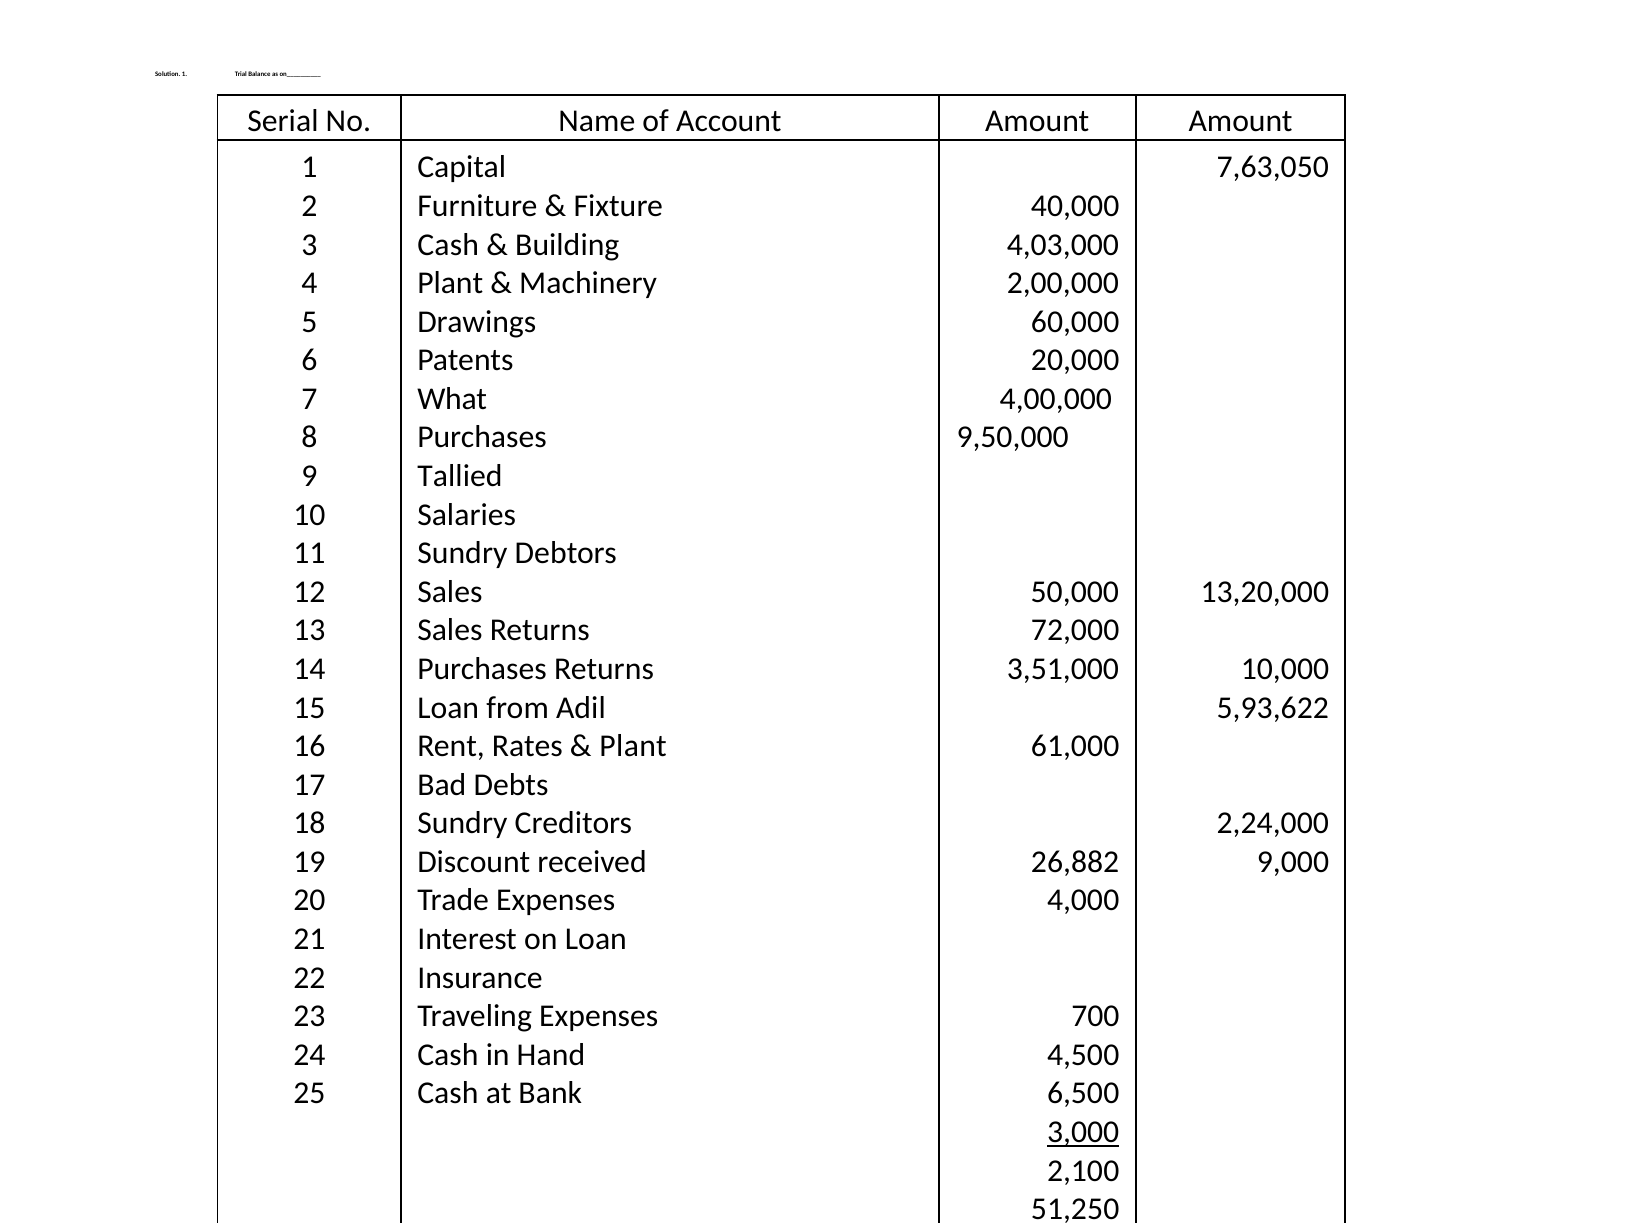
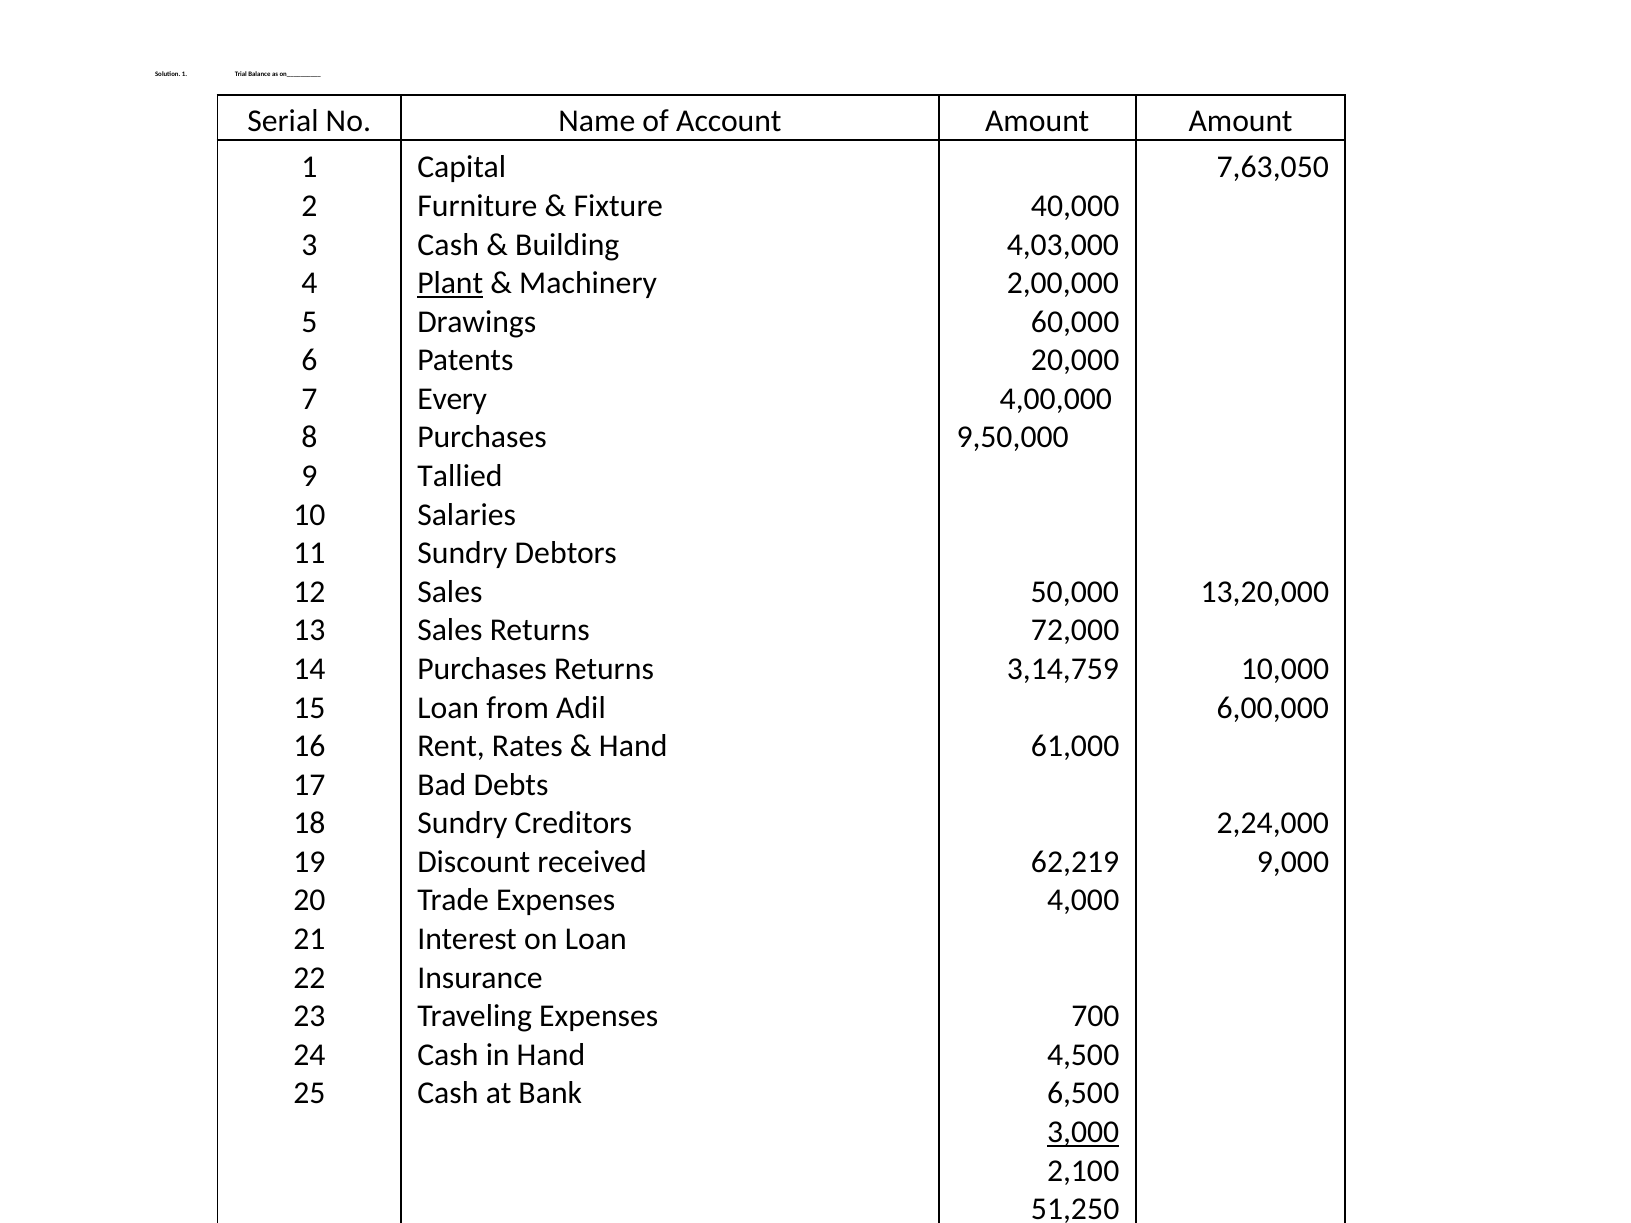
Plant at (450, 283) underline: none -> present
What: What -> Every
3,51,000: 3,51,000 -> 3,14,759
5,93,622: 5,93,622 -> 6,00,000
Plant at (633, 746): Plant -> Hand
26,882: 26,882 -> 62,219
